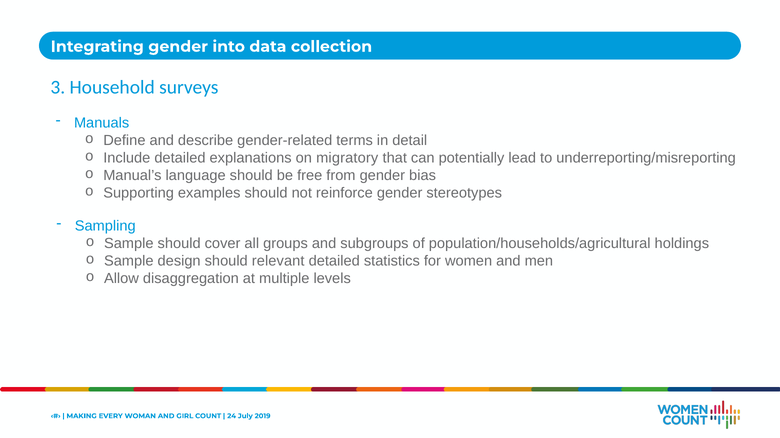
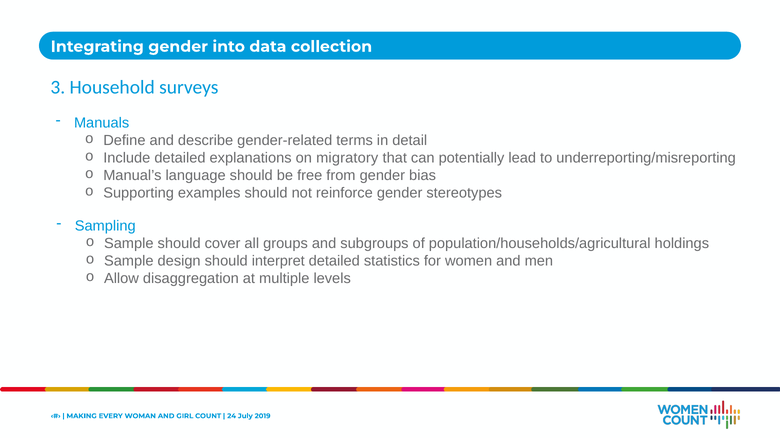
relevant: relevant -> interpret
